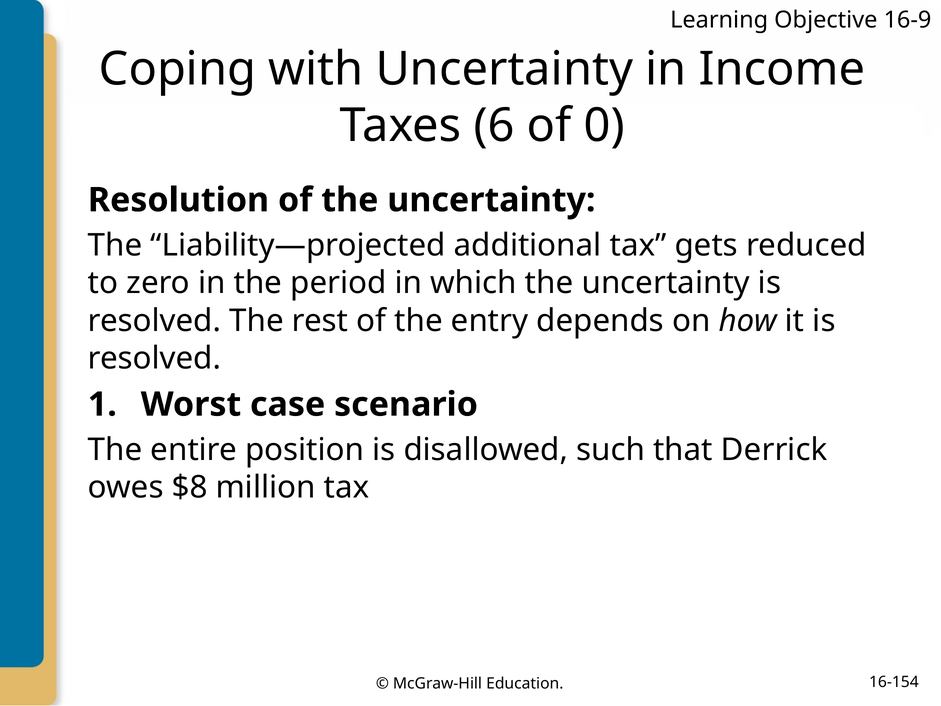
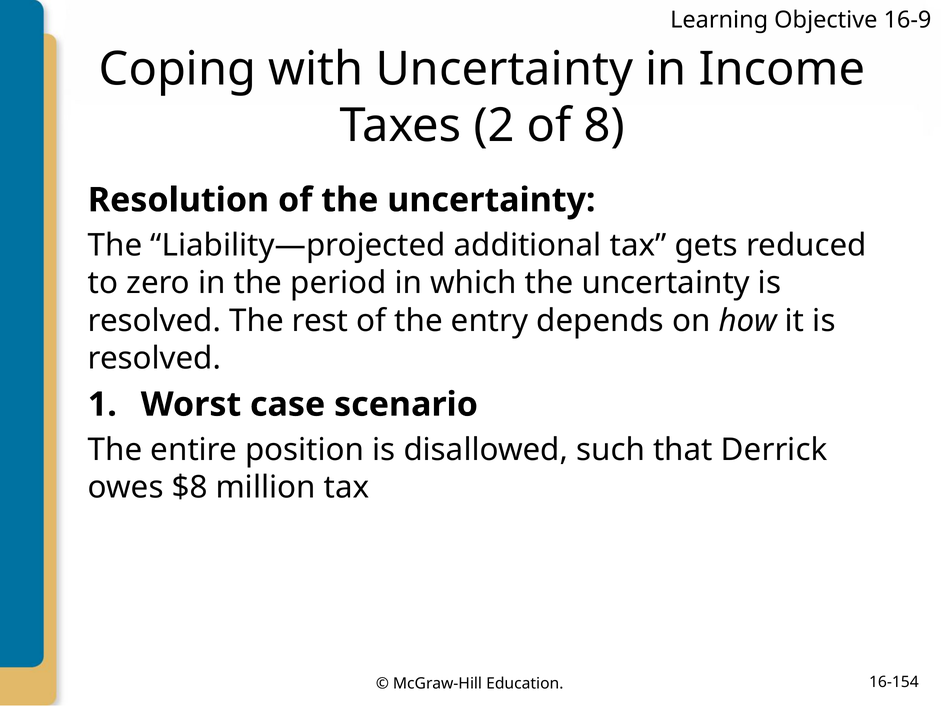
6: 6 -> 2
0: 0 -> 8
